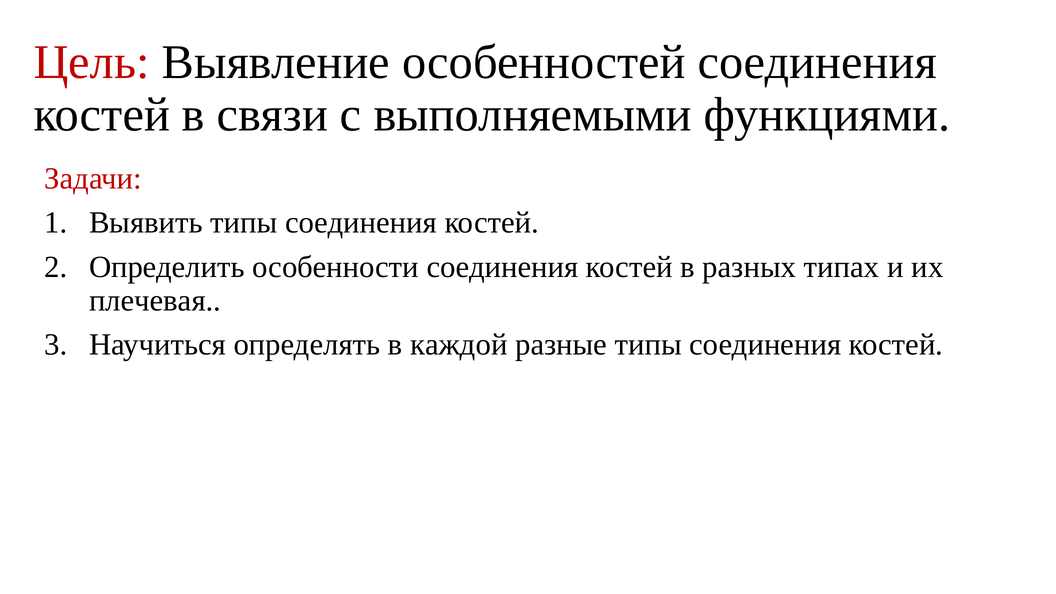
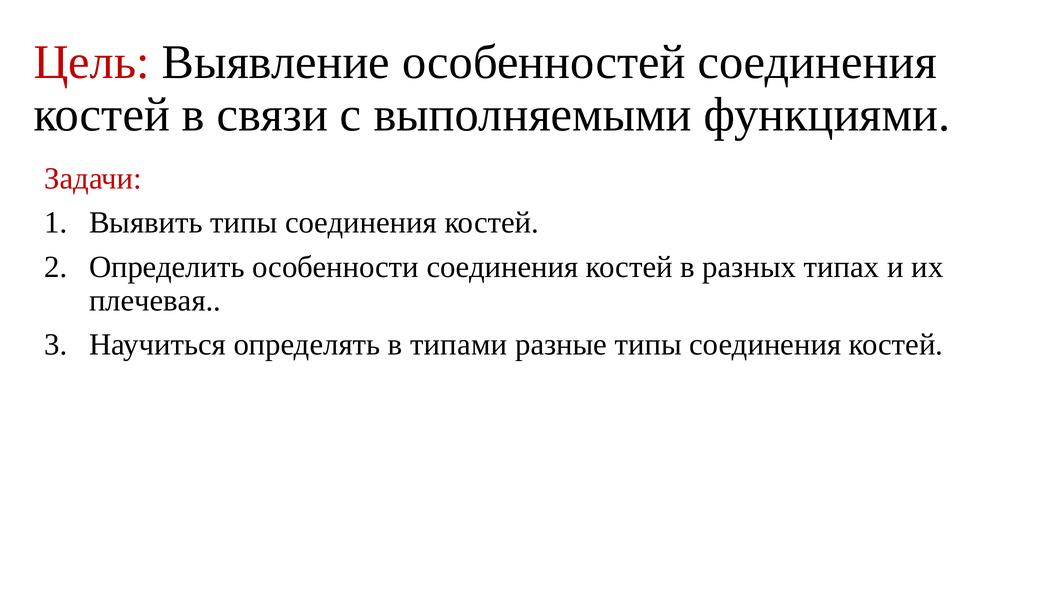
каждой: каждой -> типами
